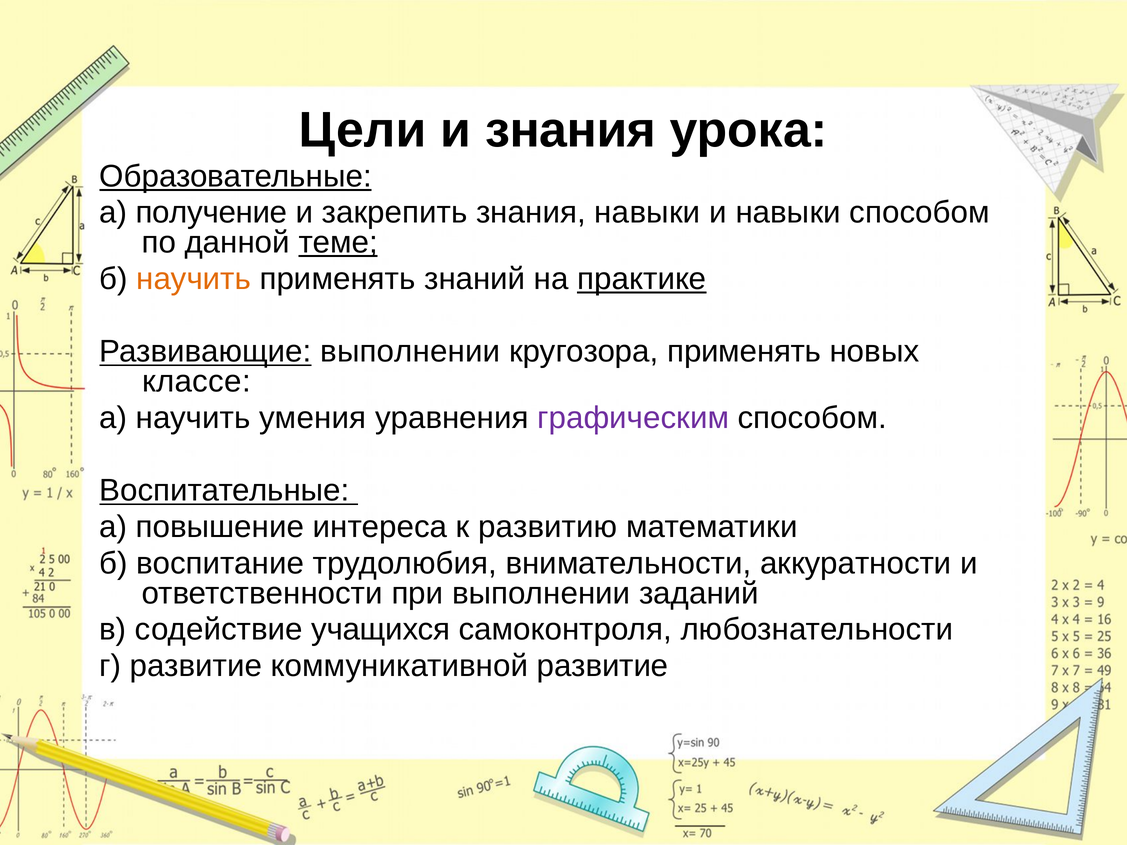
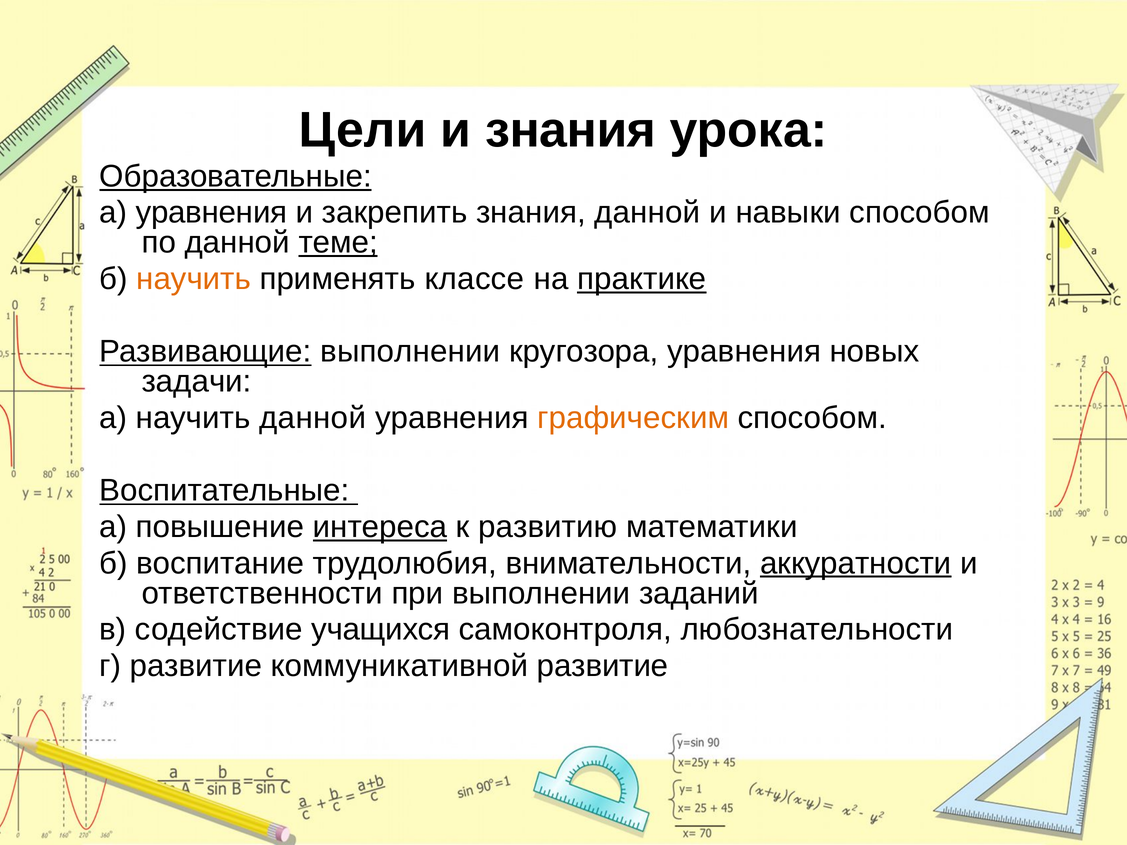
а получение: получение -> уравнения
знания навыки: навыки -> данной
знаний: знаний -> классе
кругозора применять: применять -> уравнения
классе: классе -> задачи
научить умения: умения -> данной
графическим colour: purple -> orange
интереса underline: none -> present
аккуратности underline: none -> present
